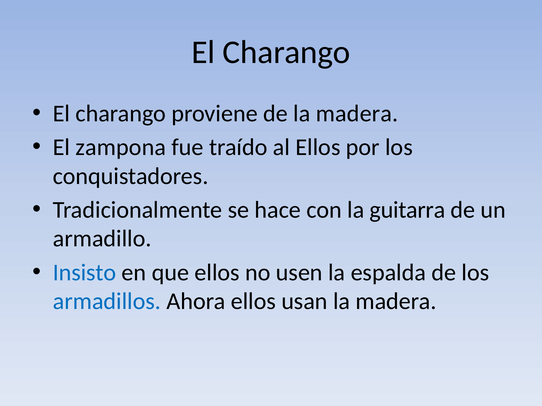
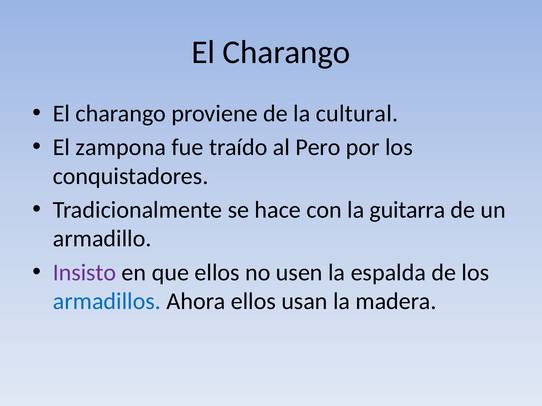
de la madera: madera -> cultural
al Ellos: Ellos -> Pero
Insisto colour: blue -> purple
